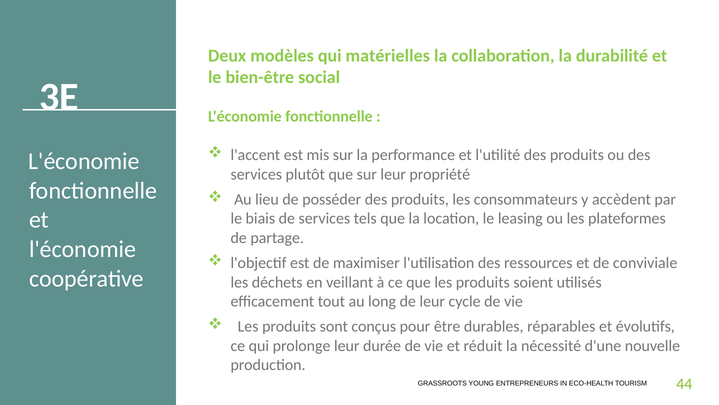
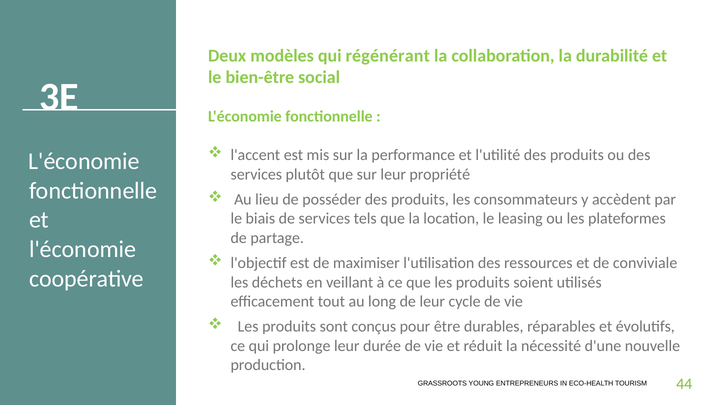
matérielles: matérielles -> régénérant
